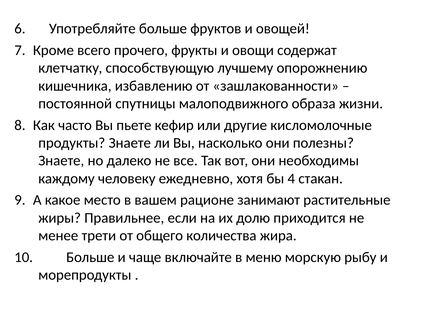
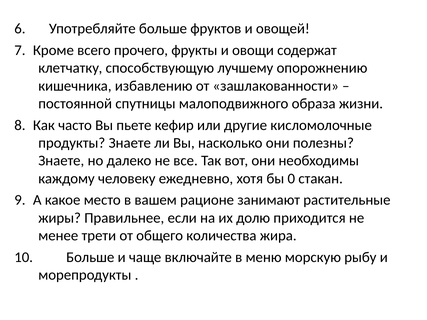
4: 4 -> 0
